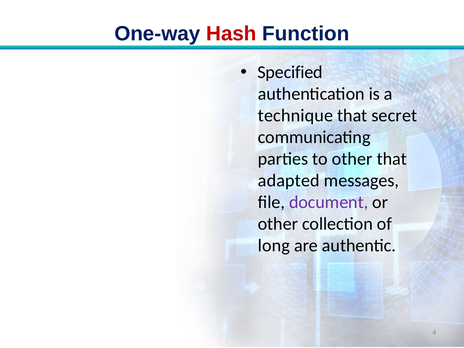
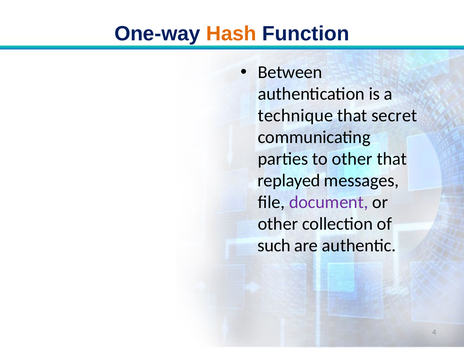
Hash colour: red -> orange
Specified: Specified -> Between
adapted: adapted -> replayed
long: long -> such
